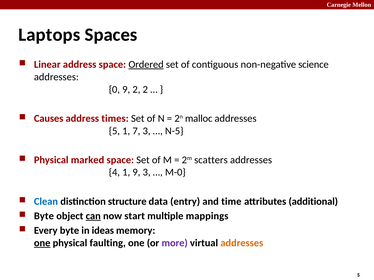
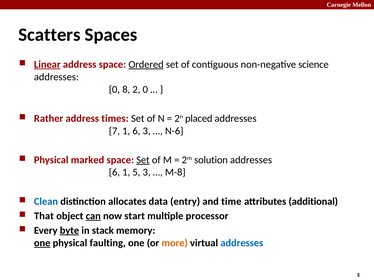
Laptops: Laptops -> Scatters
Linear underline: none -> present
0 9: 9 -> 8
2 2: 2 -> 0
Causes: Causes -> Rather
malloc: malloc -> placed
5 at (114, 131): 5 -> 7
1 7: 7 -> 6
N-5: N-5 -> N-6
Set at (143, 160) underline: none -> present
scatters: scatters -> solution
4 at (114, 173): 4 -> 6
1 9: 9 -> 5
M-0: M-0 -> M-8
structure: structure -> allocates
Byte at (44, 216): Byte -> That
mappings: mappings -> processor
byte at (69, 231) underline: none -> present
ideas: ideas -> stack
more colour: purple -> orange
addresses at (242, 243) colour: orange -> blue
